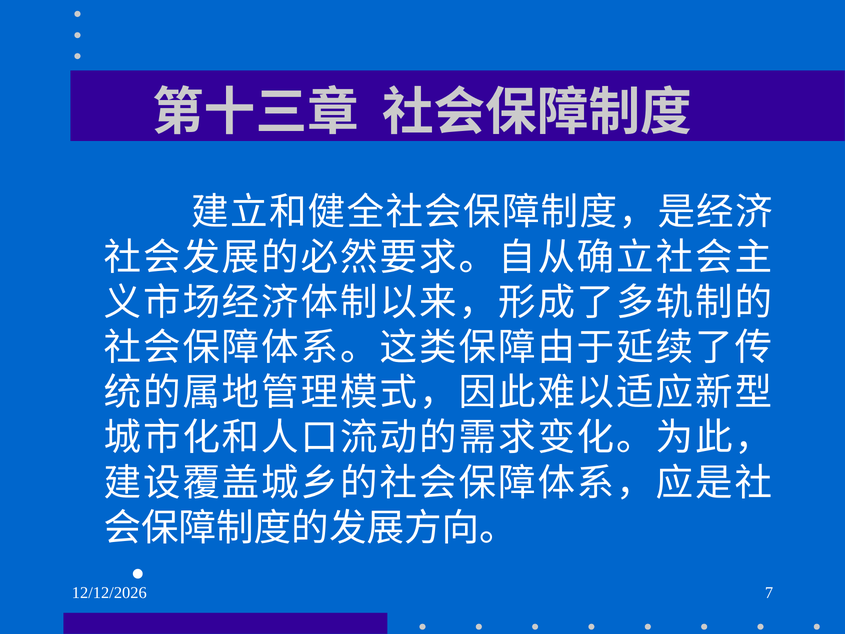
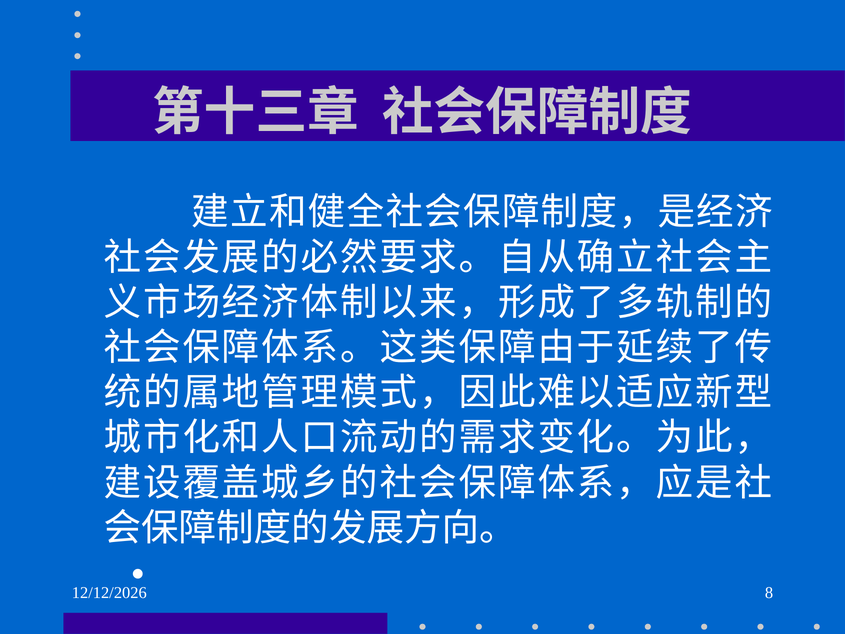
7: 7 -> 8
